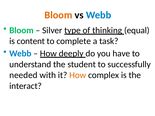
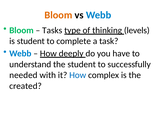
Silver: Silver -> Tasks
equal: equal -> levels
is content: content -> student
How at (78, 75) colour: orange -> blue
interact: interact -> created
